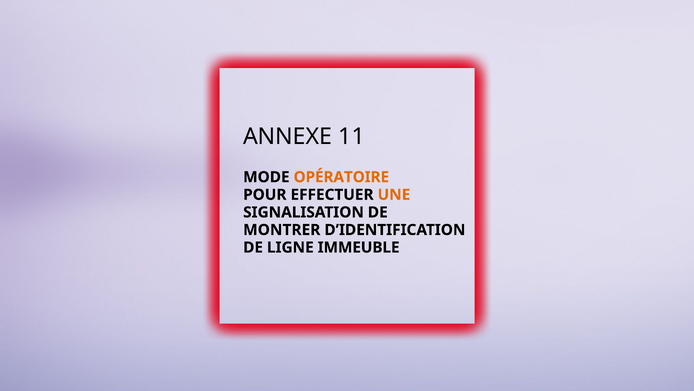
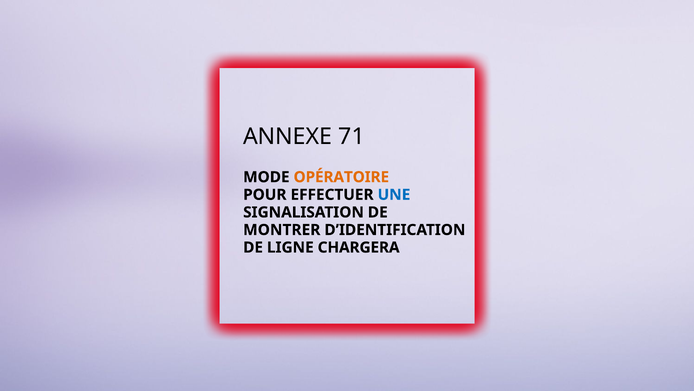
11: 11 -> 71
UNE colour: orange -> blue
IMMEUBLE: IMMEUBLE -> CHARGERA
